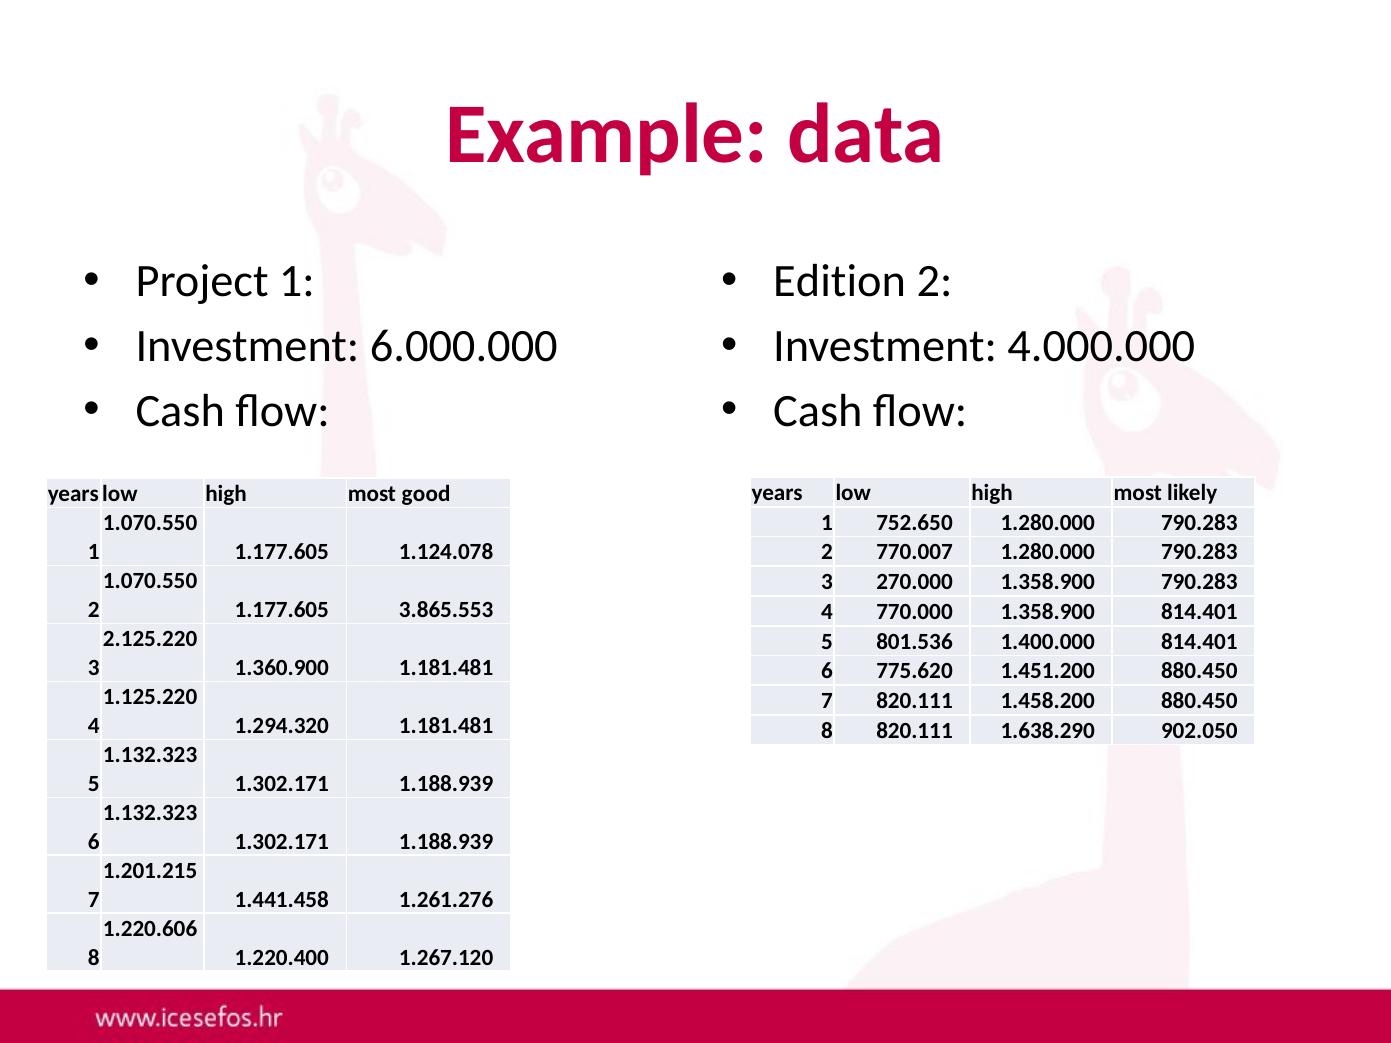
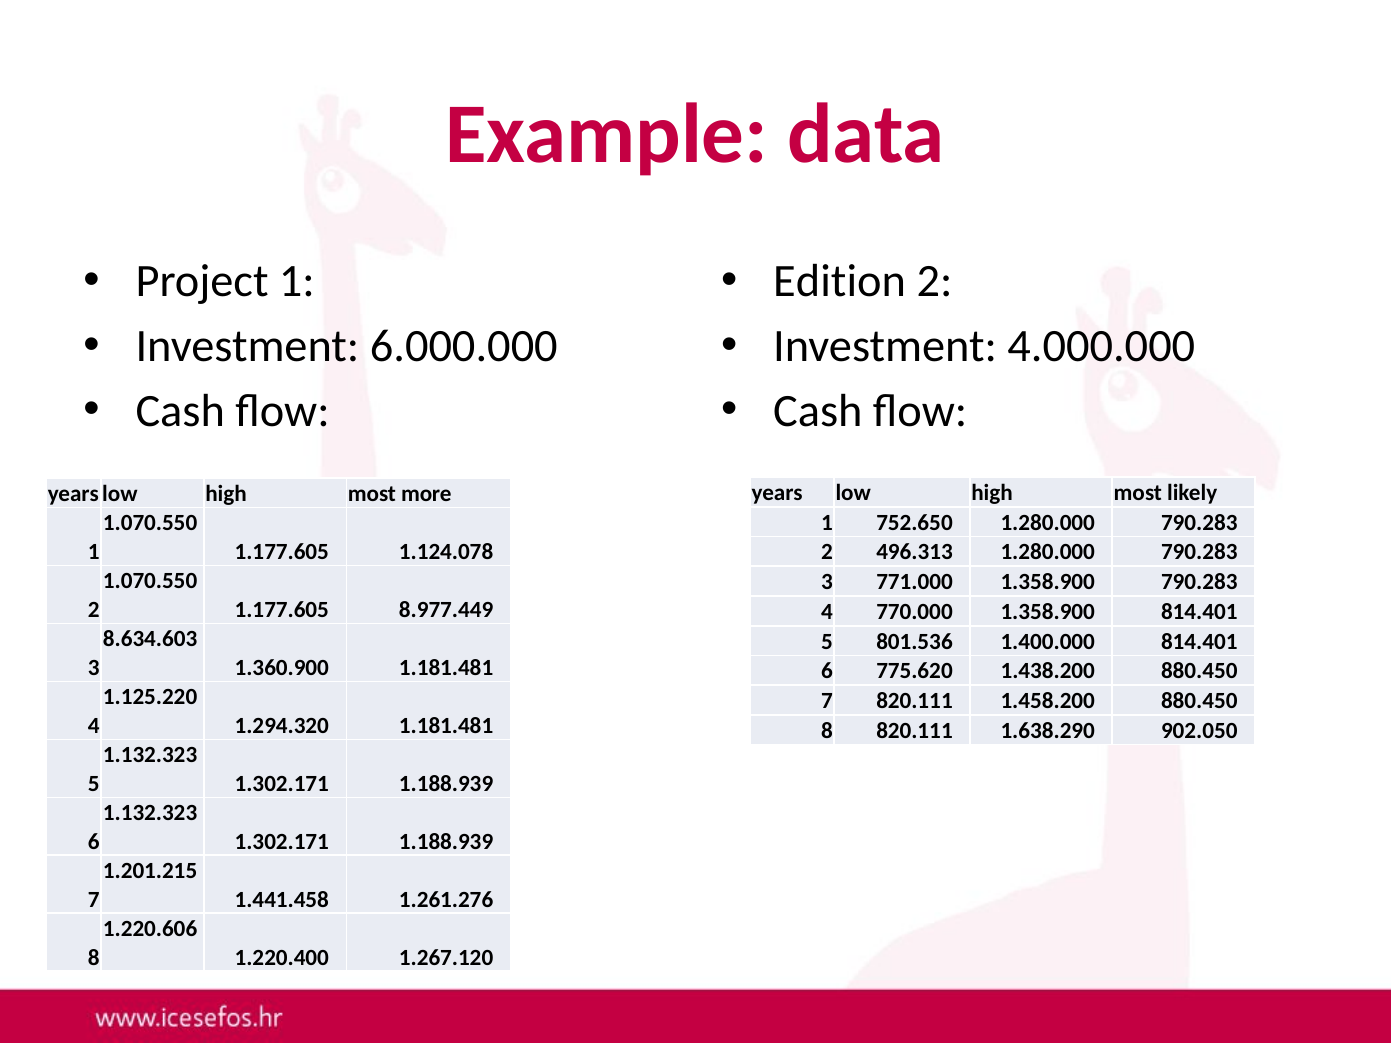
good: good -> more
770.007: 770.007 -> 496.313
270.000: 270.000 -> 771.000
3.865.553: 3.865.553 -> 8.977.449
2.125.220: 2.125.220 -> 8.634.603
1.451.200: 1.451.200 -> 1.438.200
